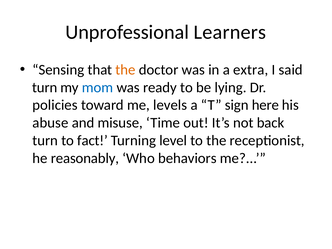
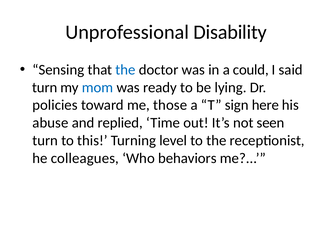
Learners: Learners -> Disability
the at (126, 70) colour: orange -> blue
extra: extra -> could
levels: levels -> those
misuse: misuse -> replied
back: back -> seen
fact: fact -> this
reasonably: reasonably -> colleagues
